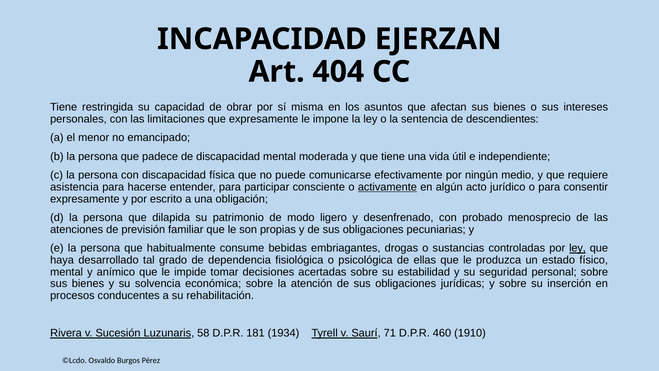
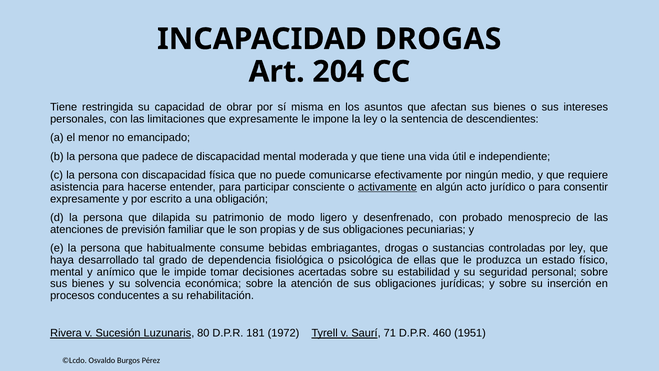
INCAPACIDAD EJERZAN: EJERZAN -> DROGAS
404: 404 -> 204
ley at (577, 248) underline: present -> none
58: 58 -> 80
1934: 1934 -> 1972
1910: 1910 -> 1951
